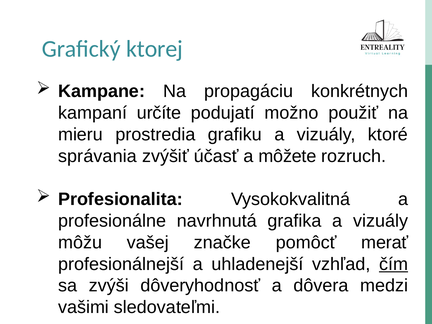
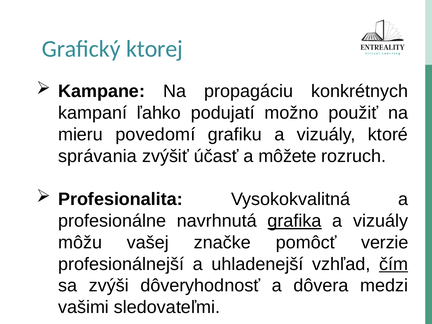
určíte: určíte -> ľahko
prostredia: prostredia -> povedomí
grafika underline: none -> present
merať: merať -> verzie
